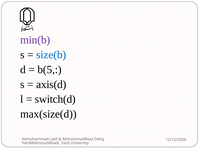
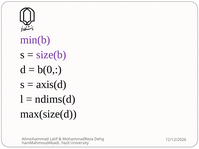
size(b colour: blue -> purple
b(5: b(5 -> b(0
switch(d: switch(d -> ndims(d
